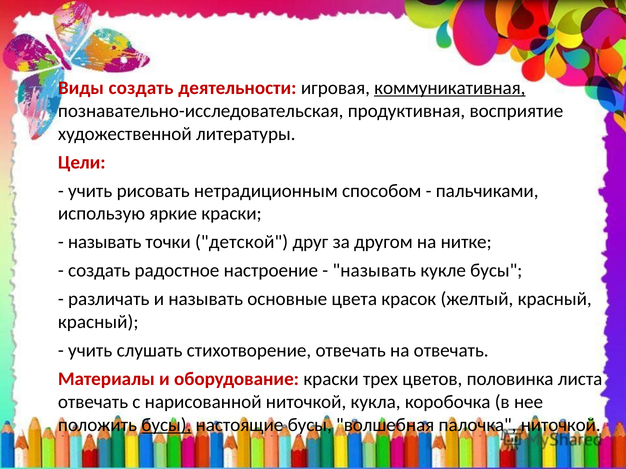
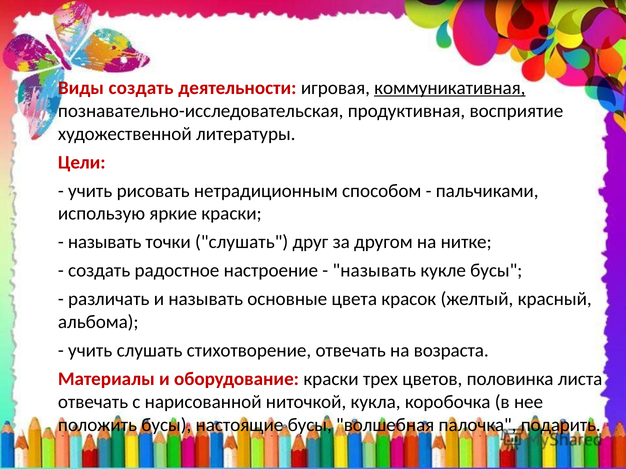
точки детской: детской -> слушать
красный at (98, 322): красный -> альбома
на отвечать: отвечать -> возраста
бусы at (166, 425) underline: present -> none
палочка ниточкой: ниточкой -> подарить
